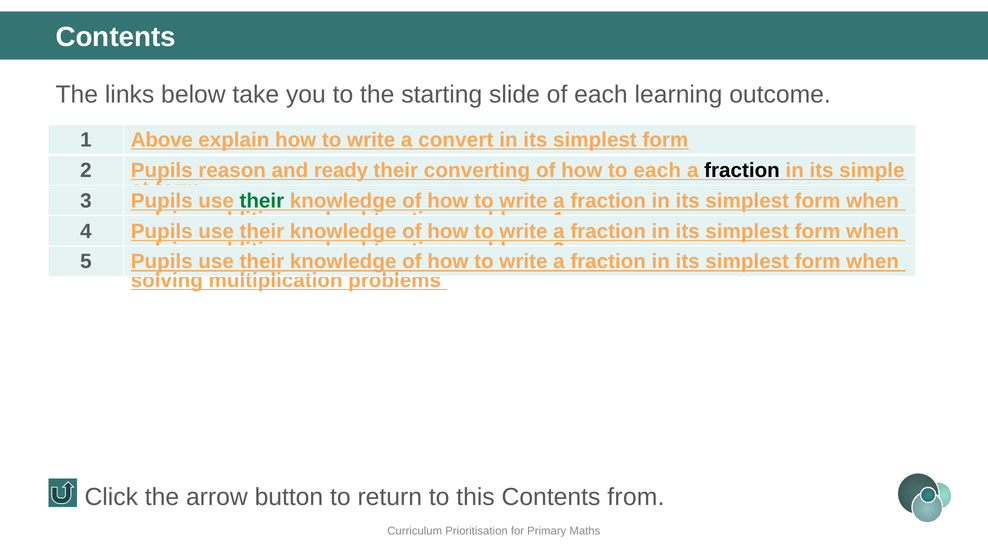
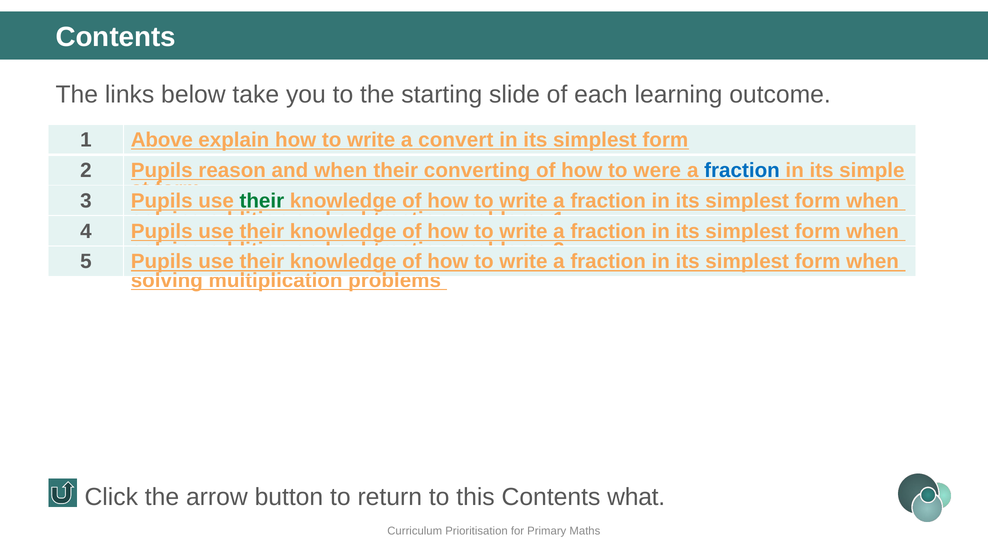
and ready: ready -> when
to each: each -> were
fraction at (742, 170) colour: black -> blue
from: from -> what
